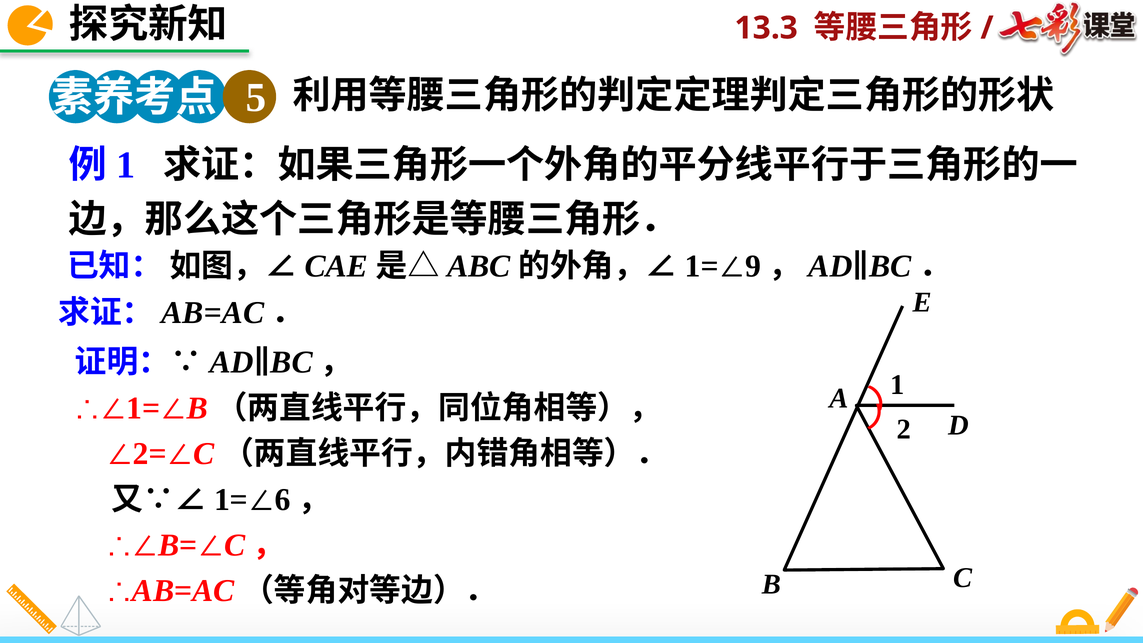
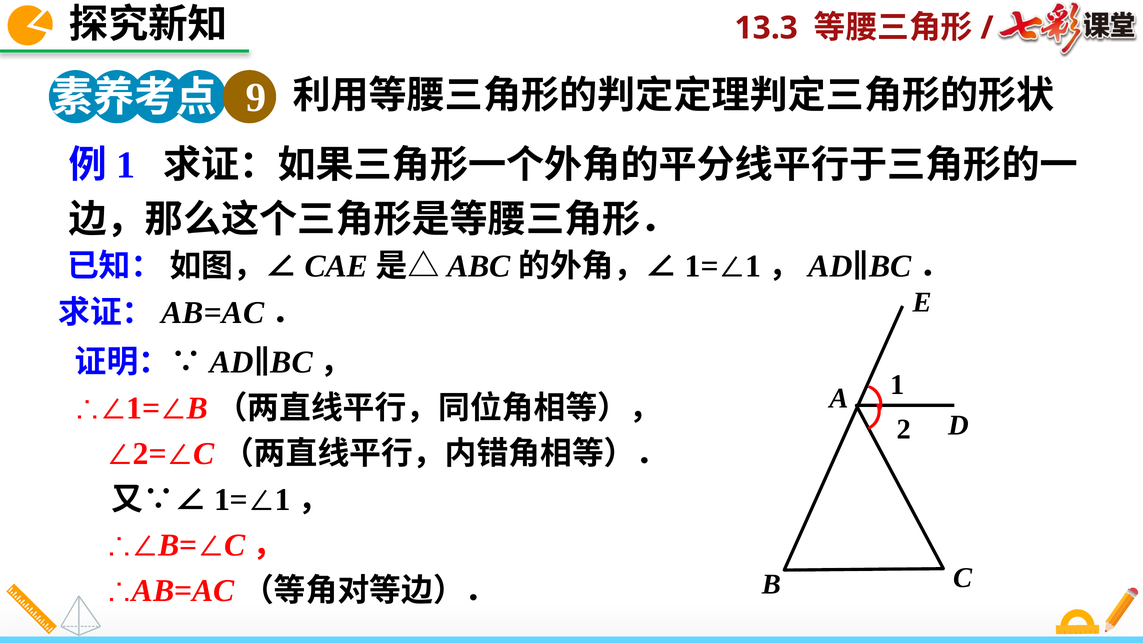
5: 5 -> 9
9 at (753, 266): 9 -> 1
6 at (282, 500): 6 -> 1
